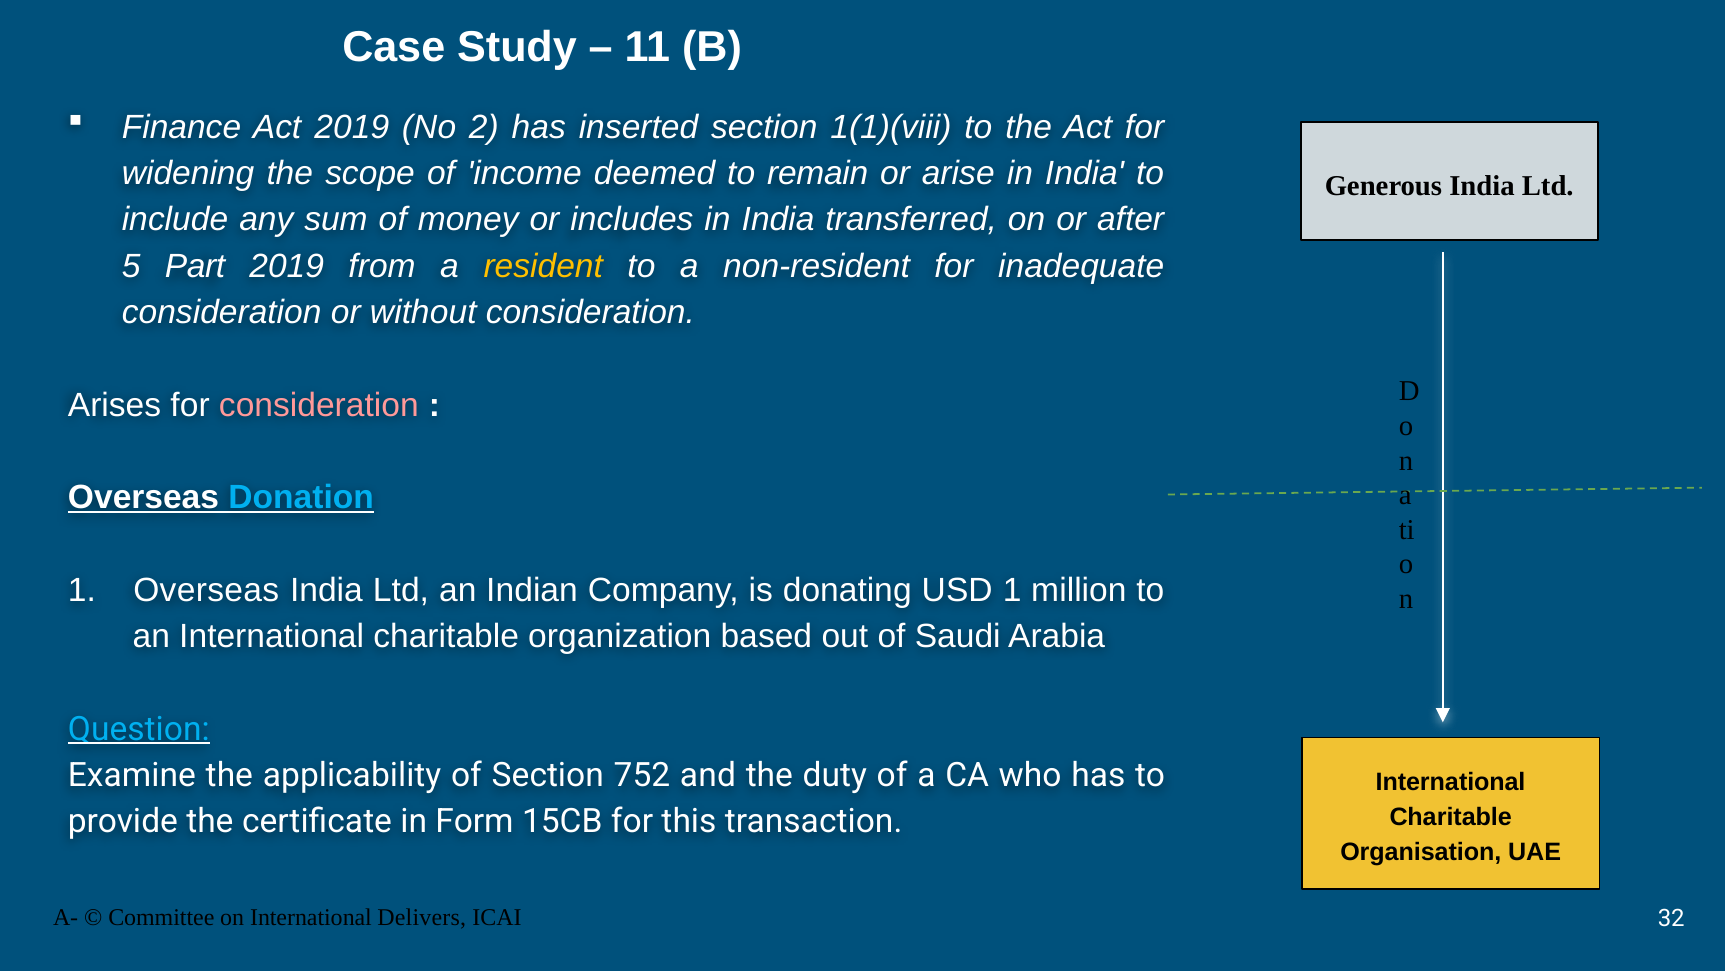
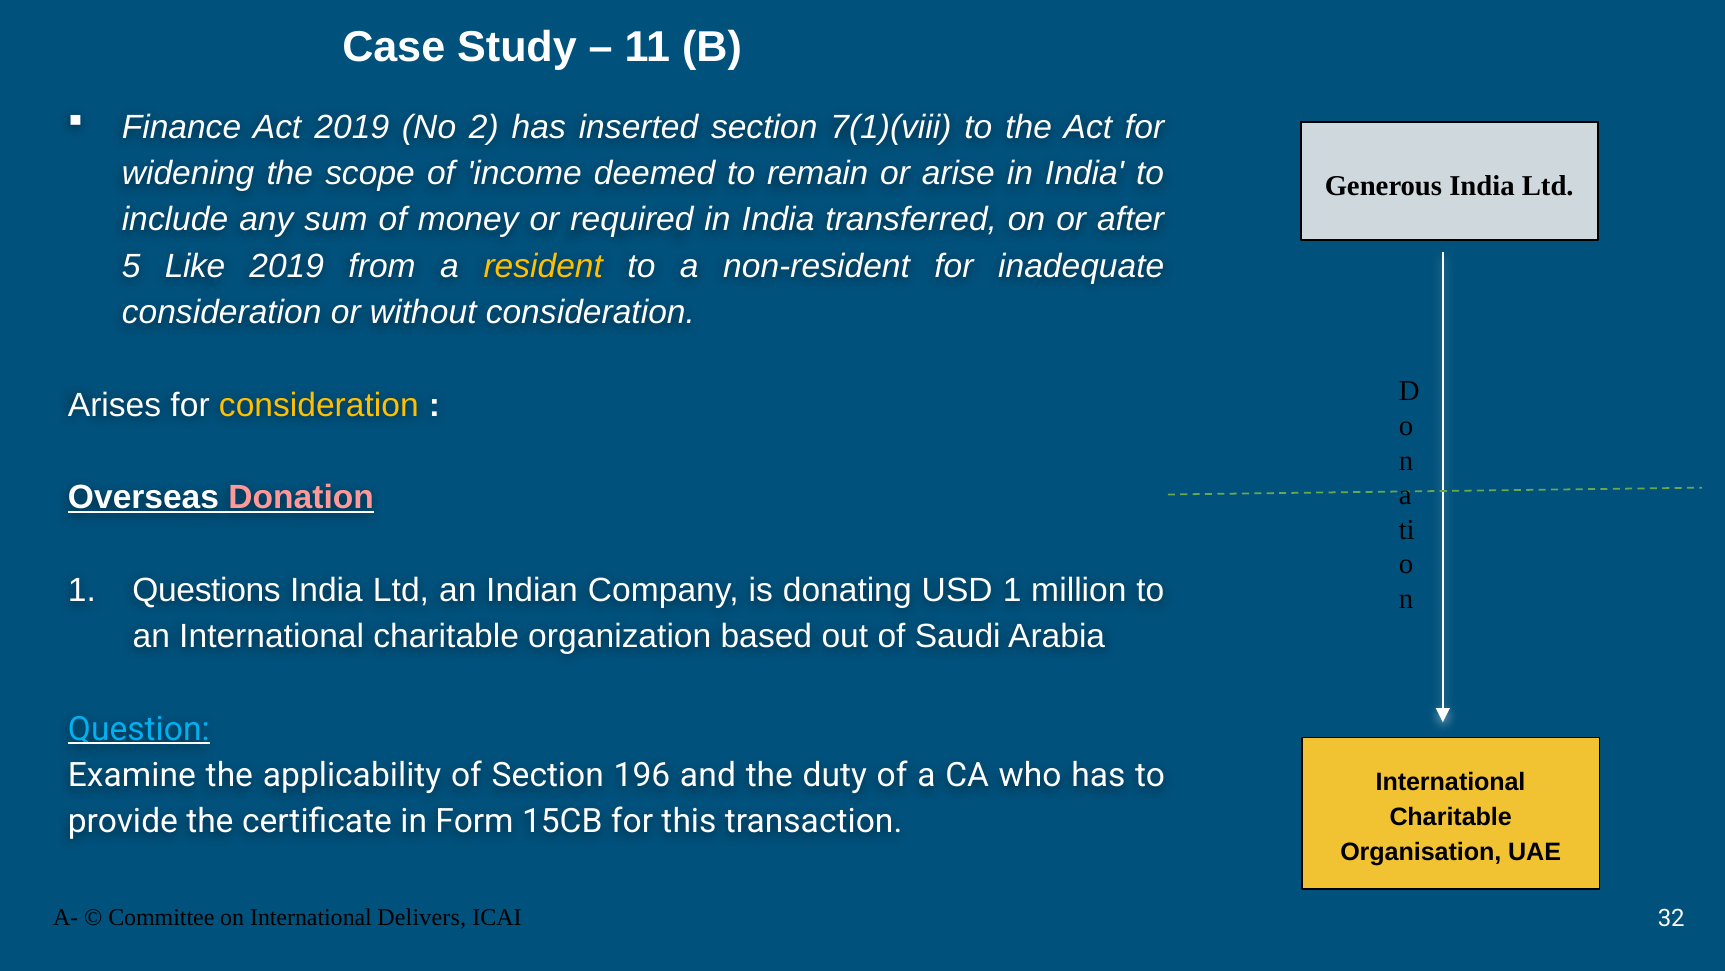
1(1)(viii: 1(1)(viii -> 7(1)(viii
includes: includes -> required
Part: Part -> Like
consideration at (319, 405) colour: pink -> yellow
Donation colour: light blue -> pink
1 Overseas: Overseas -> Questions
752: 752 -> 196
